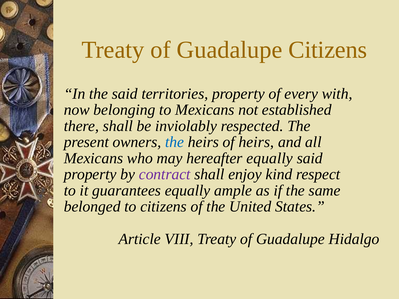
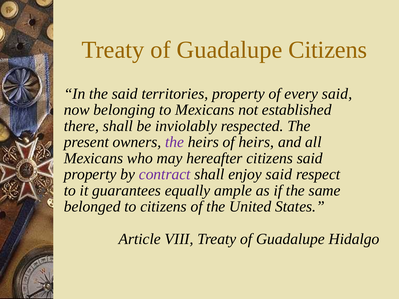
every with: with -> said
the at (175, 142) colour: blue -> purple
hereafter equally: equally -> citizens
enjoy kind: kind -> said
